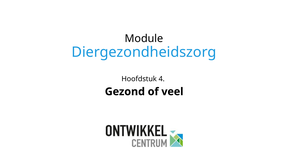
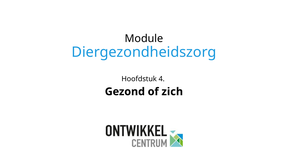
veel: veel -> zich
